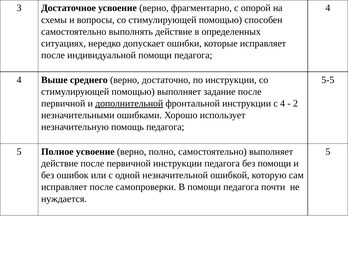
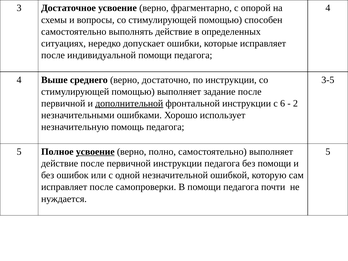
5-5: 5-5 -> 3-5
с 4: 4 -> 6
усвоение at (95, 152) underline: none -> present
